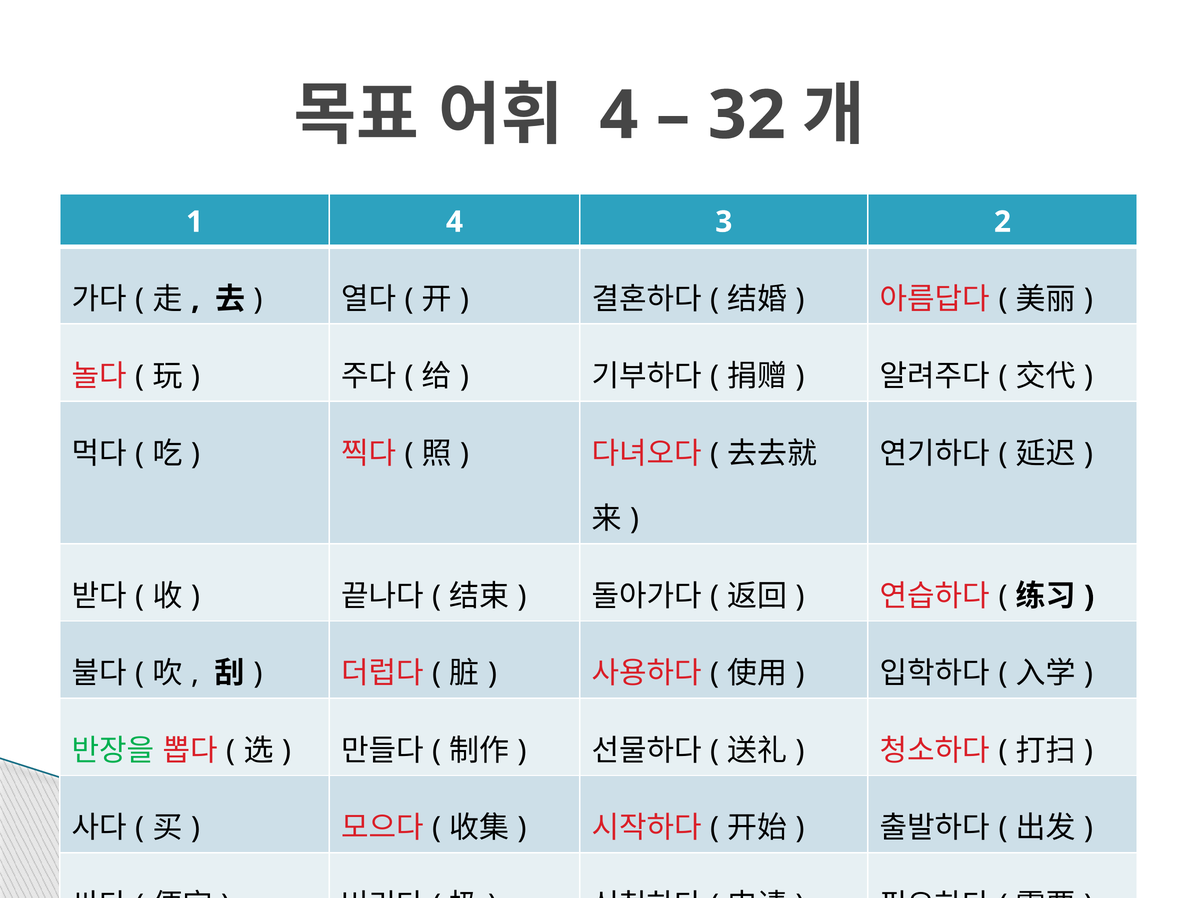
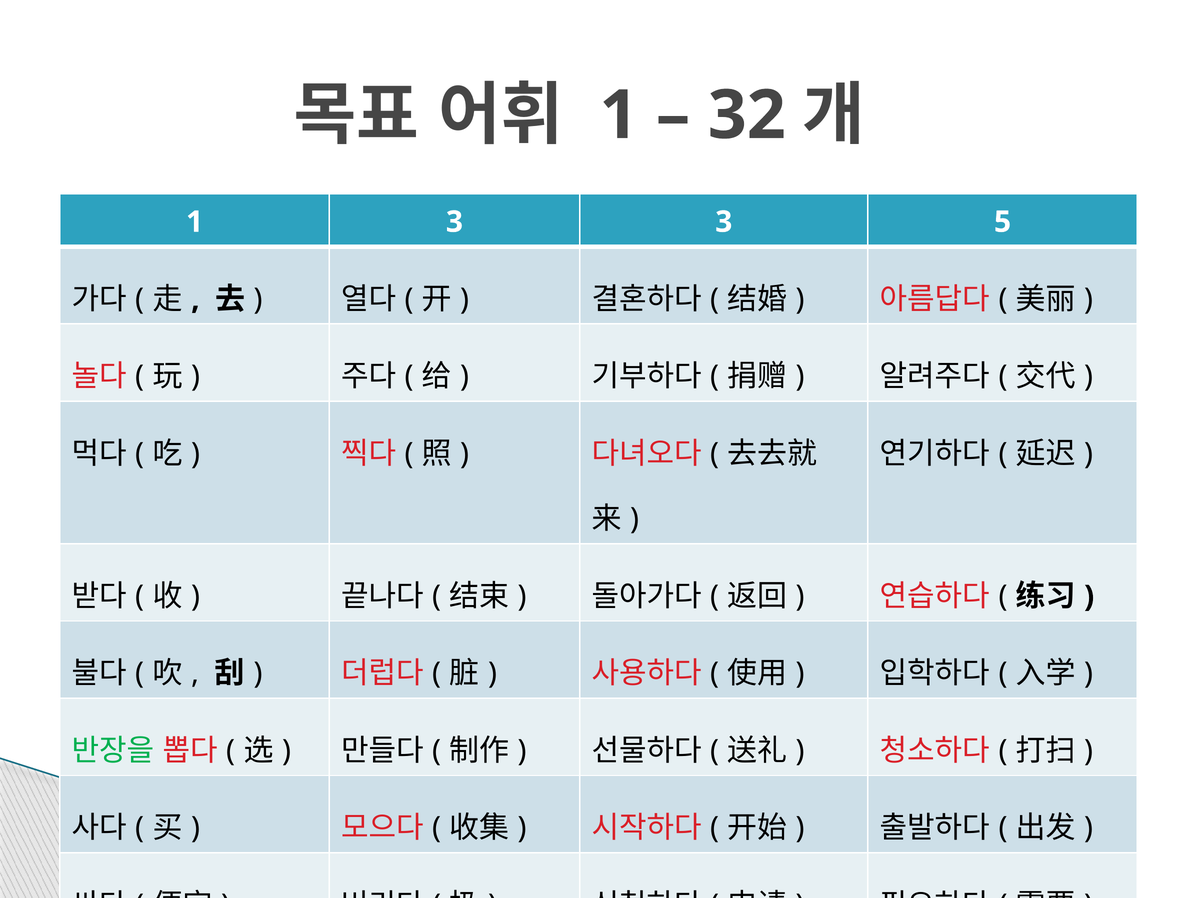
4 at (619, 115): 4 -> 1
1 4: 4 -> 3
2: 2 -> 5
